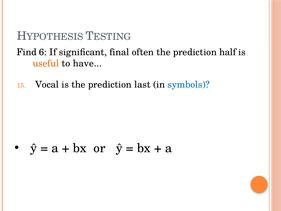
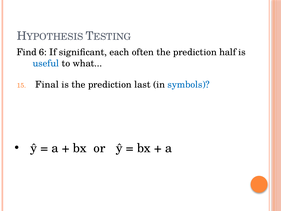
final: final -> each
useful colour: orange -> blue
have: have -> what
Vocal: Vocal -> Final
